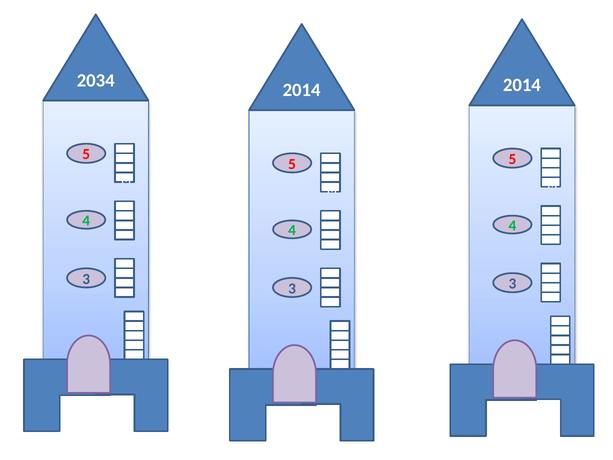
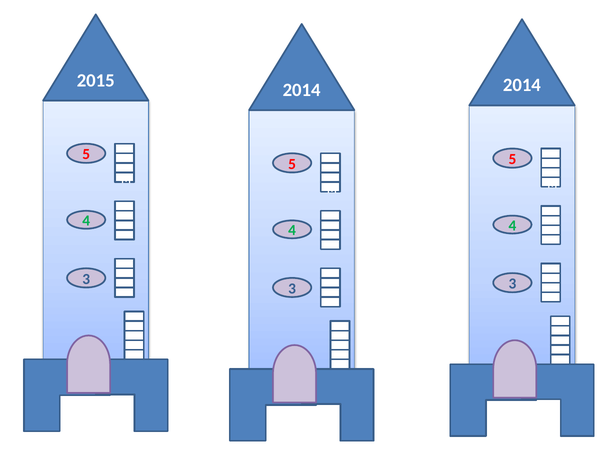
2034: 2034 -> 2015
